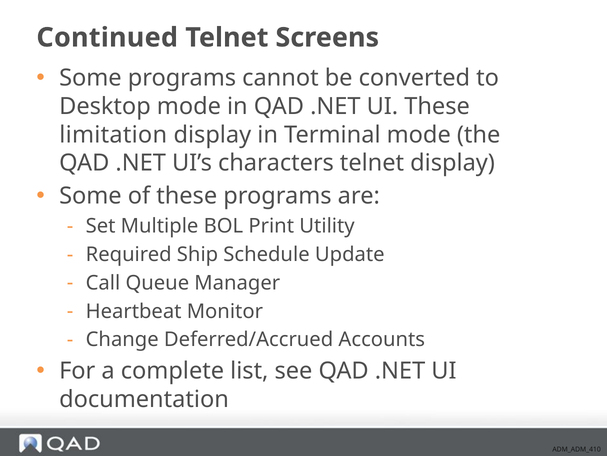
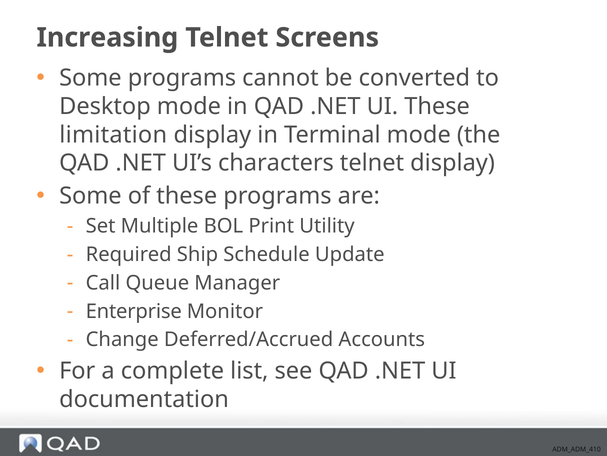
Continued: Continued -> Increasing
Heartbeat: Heartbeat -> Enterprise
